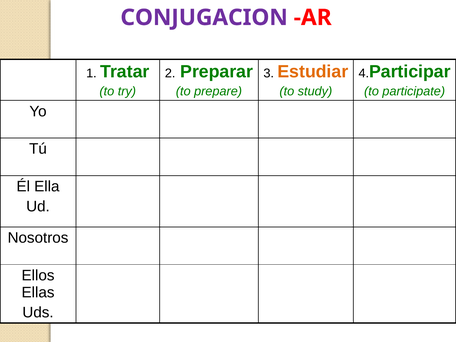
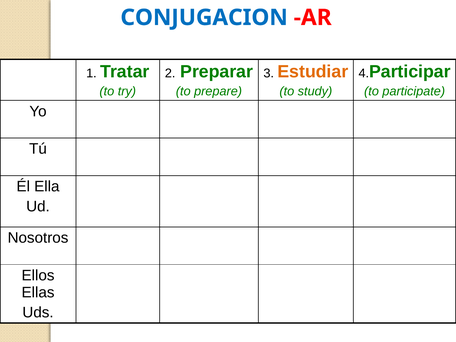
CONJUGACION colour: purple -> blue
